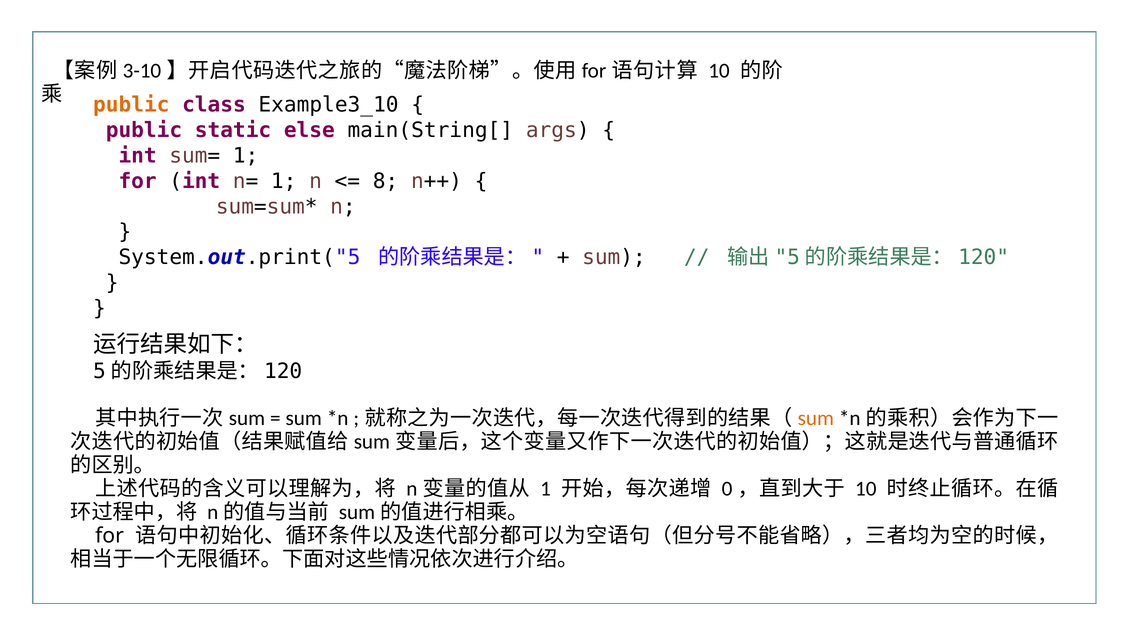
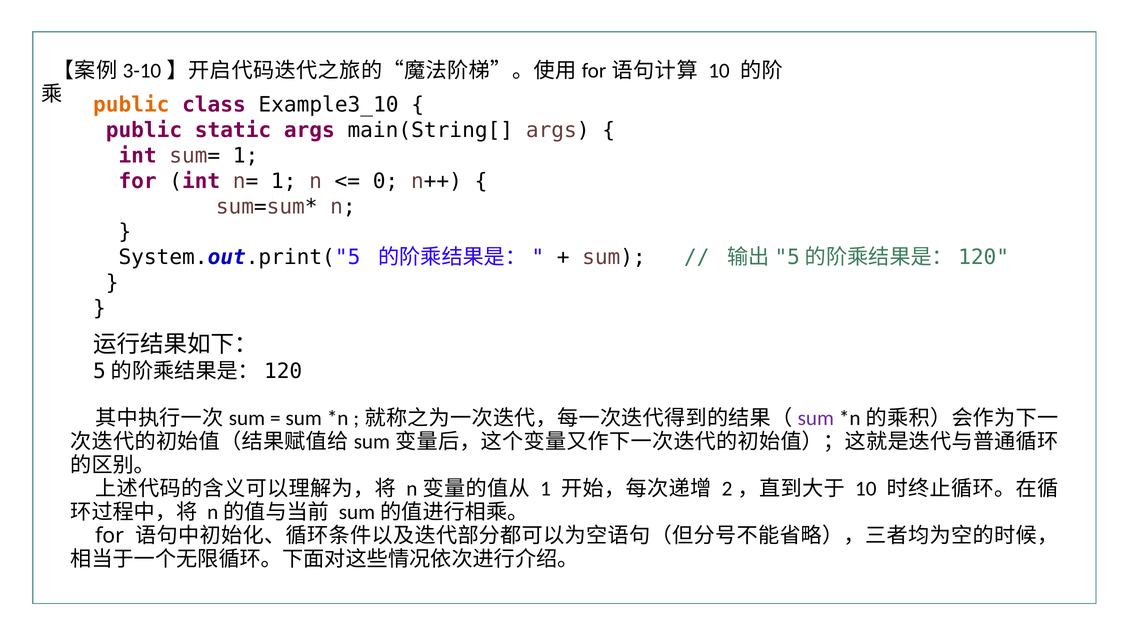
static else: else -> args
8: 8 -> 0
sum at (816, 418) colour: orange -> purple
0: 0 -> 2
